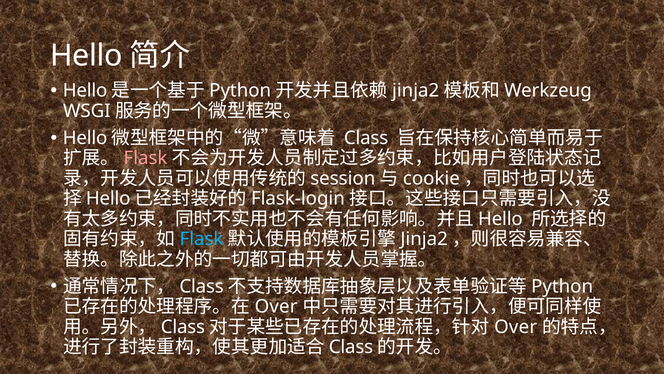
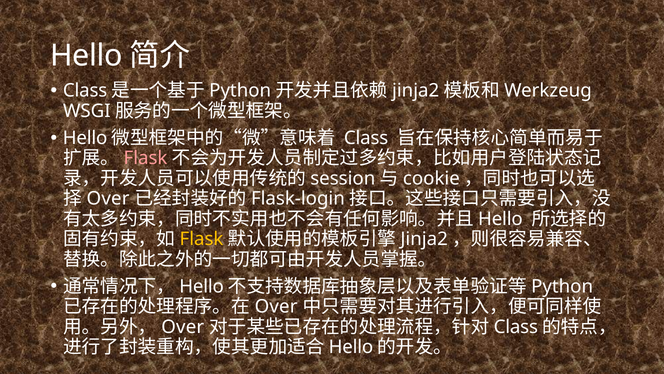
Hello at (85, 91): Hello -> Class
Hello at (108, 198): Hello -> Over
Flask at (202, 239) colour: light blue -> yellow
Class at (202, 286): Class -> Hello
Class at (183, 326): Class -> Over
Over at (516, 326): Over -> Class
Class at (351, 347): Class -> Hello
